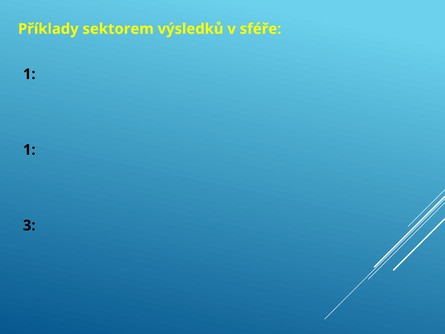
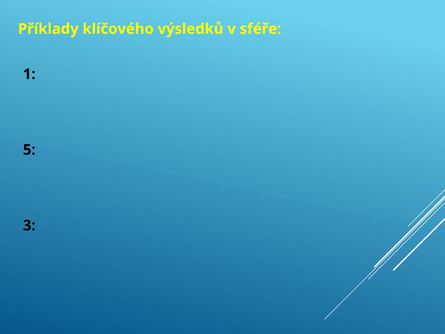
sektorem: sektorem -> klíčového
1 at (29, 150): 1 -> 5
